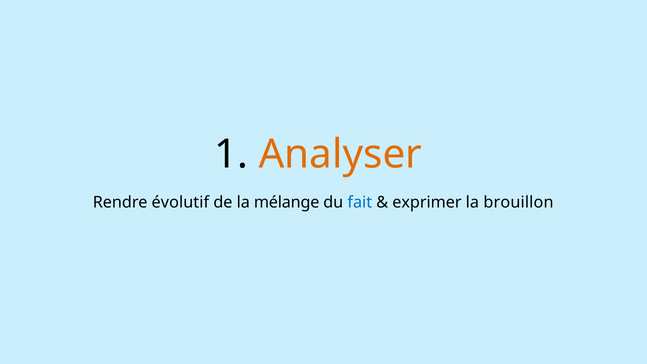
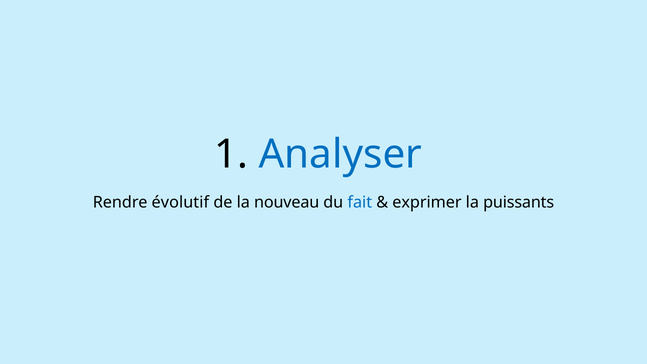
Analyser colour: orange -> blue
mélange: mélange -> nouveau
brouillon: brouillon -> puissants
